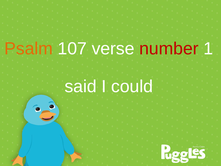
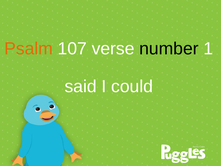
number colour: red -> black
